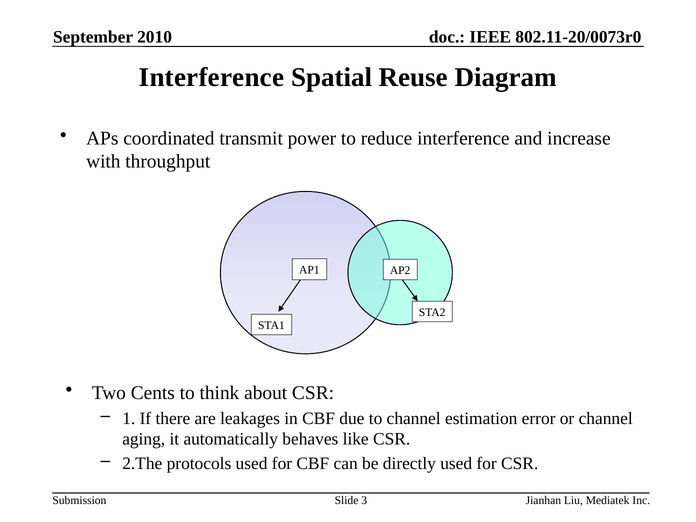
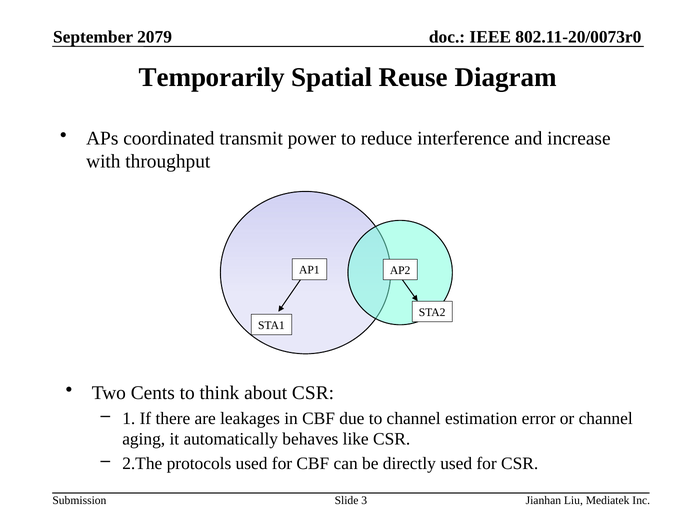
2010: 2010 -> 2079
Interference at (212, 77): Interference -> Temporarily
